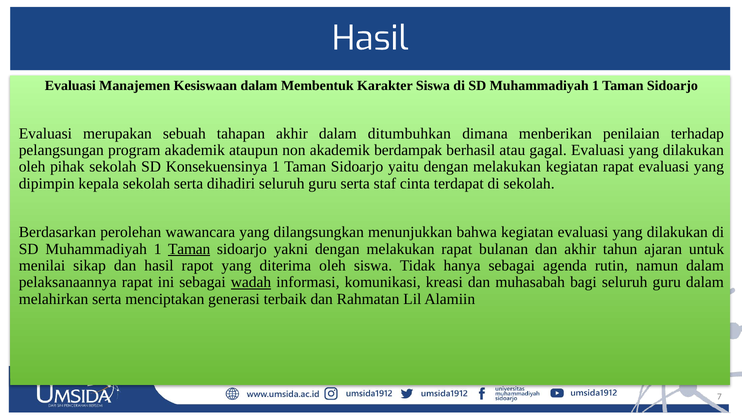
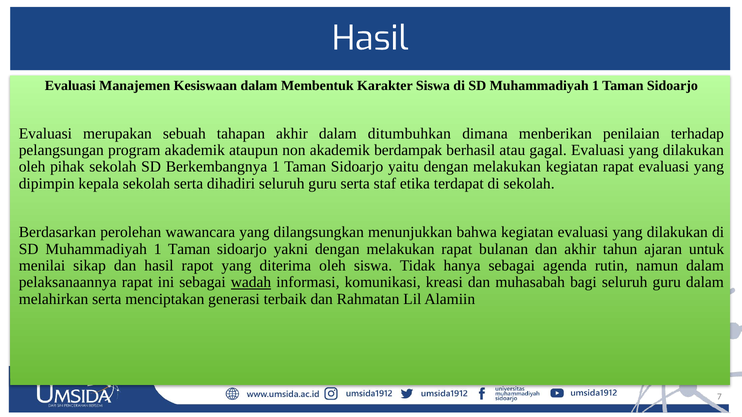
Konsekuensinya: Konsekuensinya -> Berkembangnya
cinta: cinta -> etika
Taman at (189, 249) underline: present -> none
